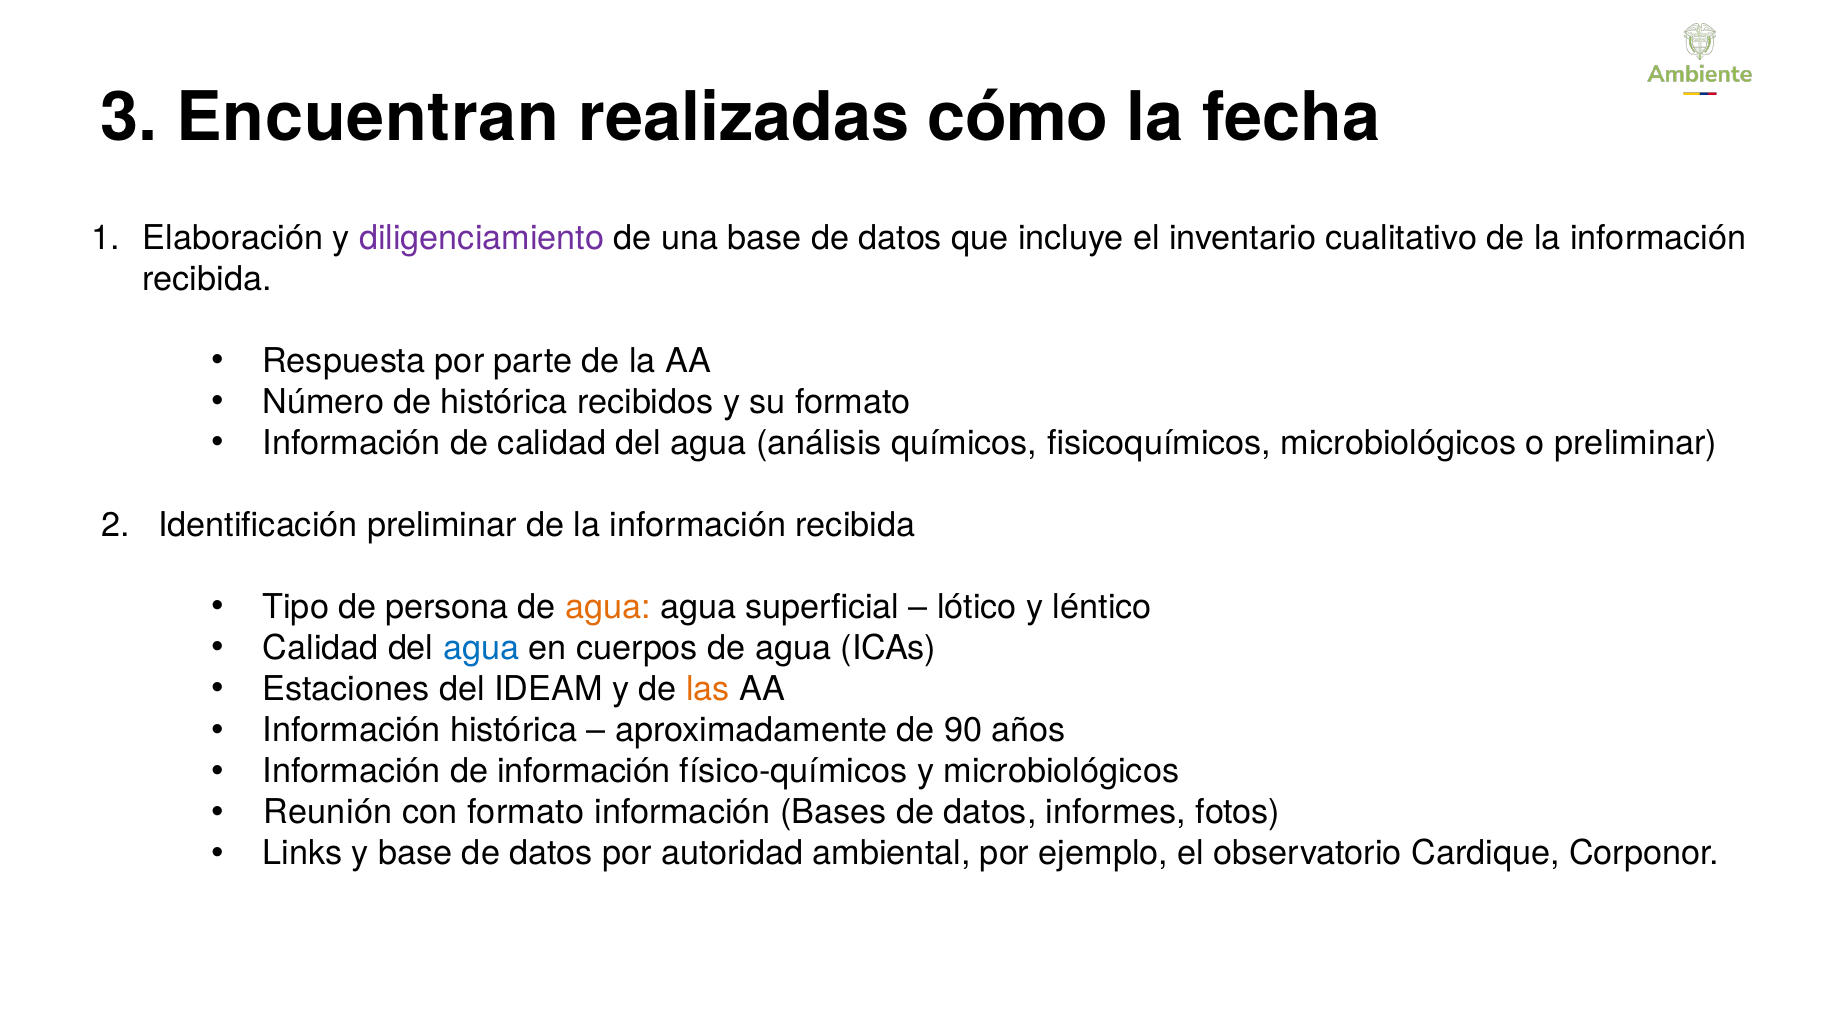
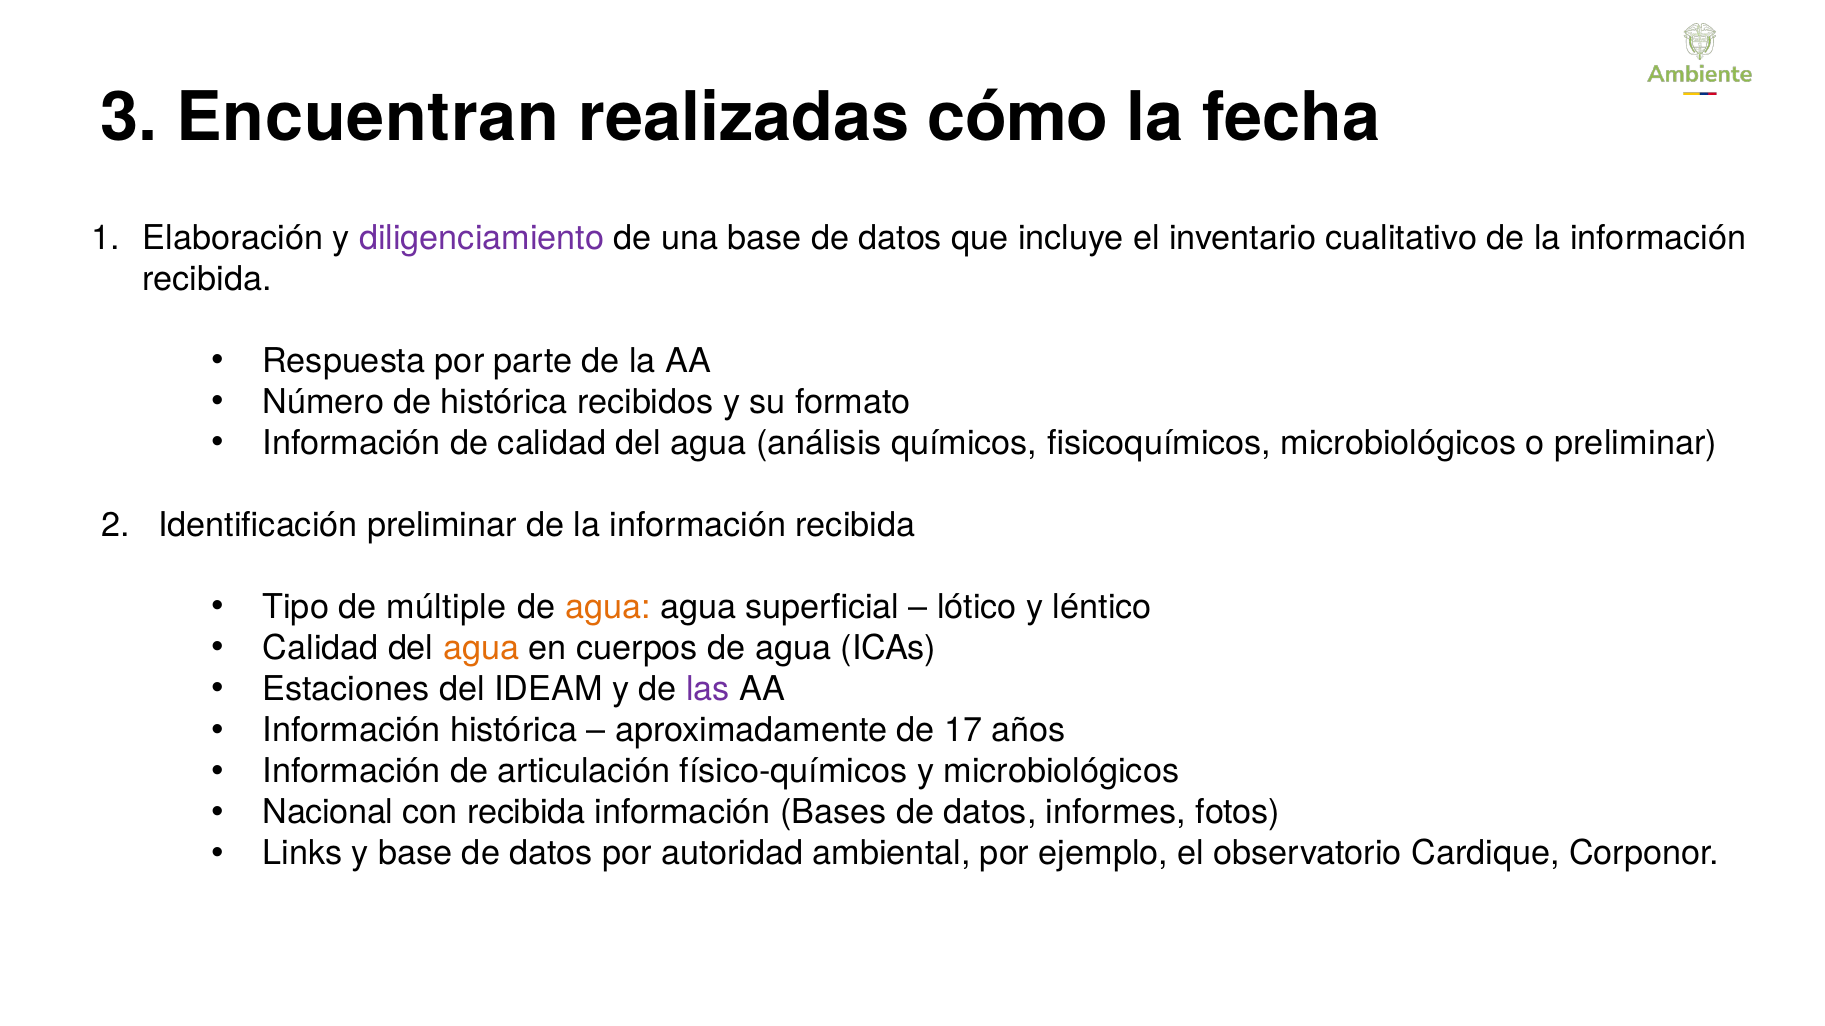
persona: persona -> múltiple
agua at (481, 649) colour: blue -> orange
las colour: orange -> purple
90: 90 -> 17
de información: información -> articulación
Reunión: Reunión -> Nacional
con formato: formato -> recibida
